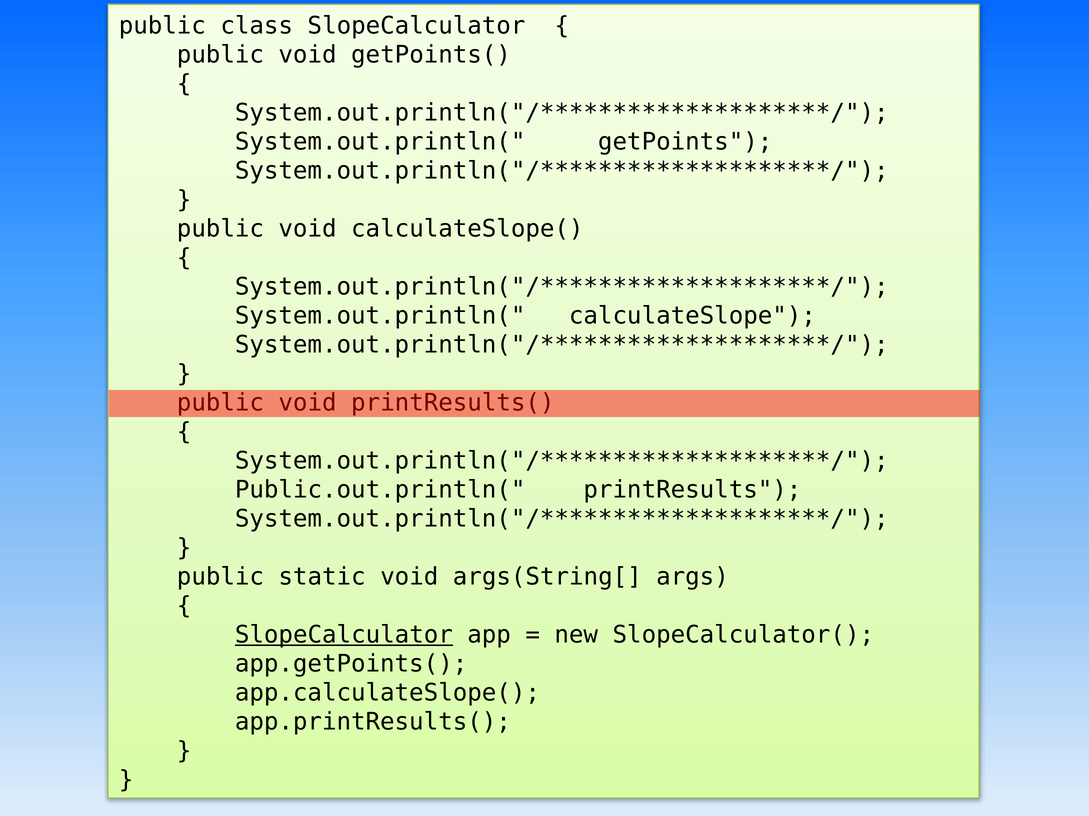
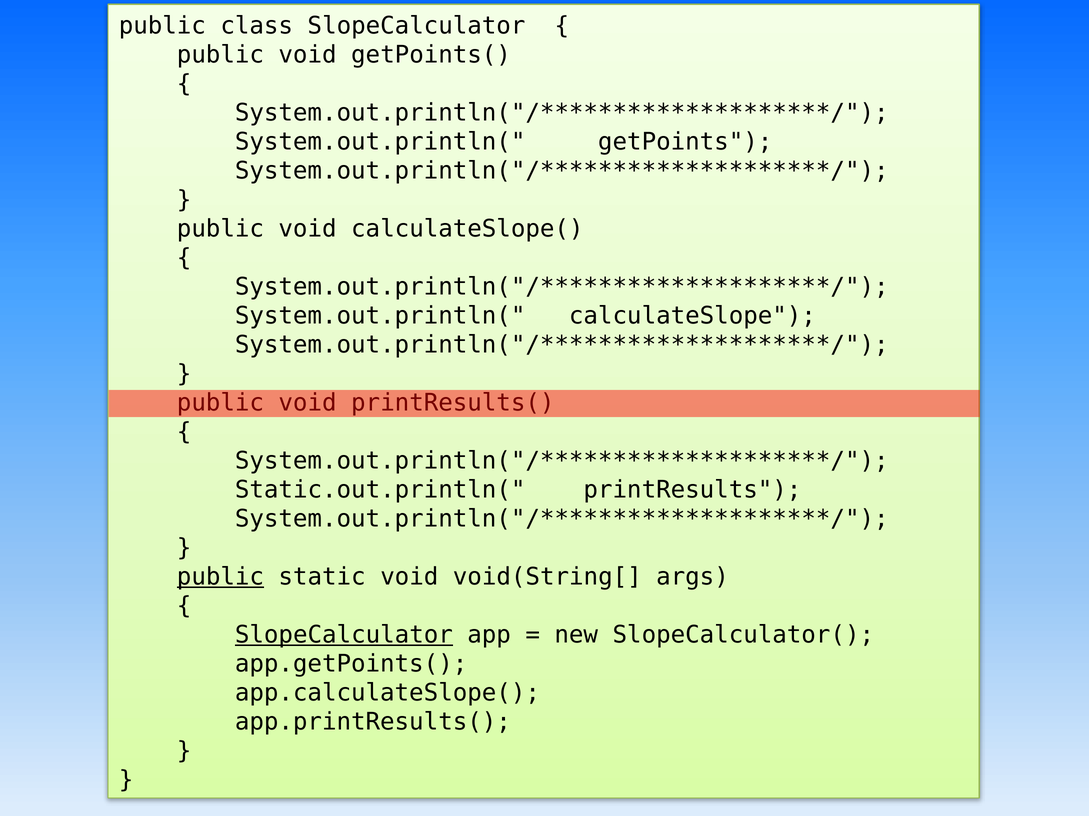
Public.out.println(: Public.out.println( -> Static.out.println(
public at (220, 577) underline: none -> present
args(String[: args(String[ -> void(String[
